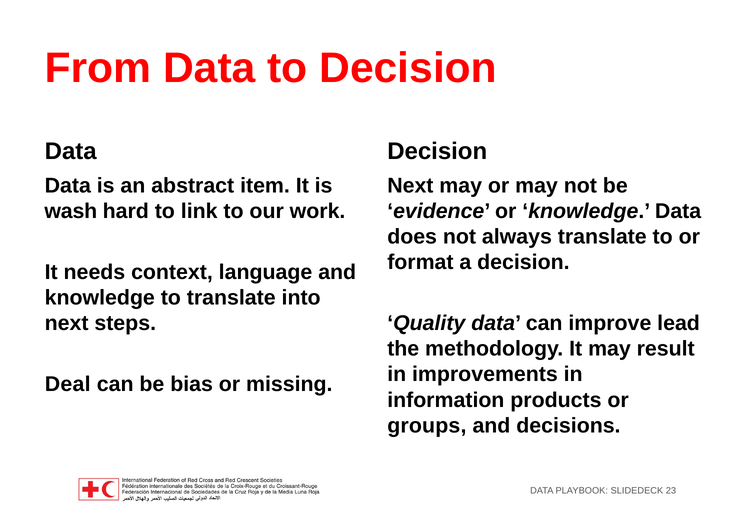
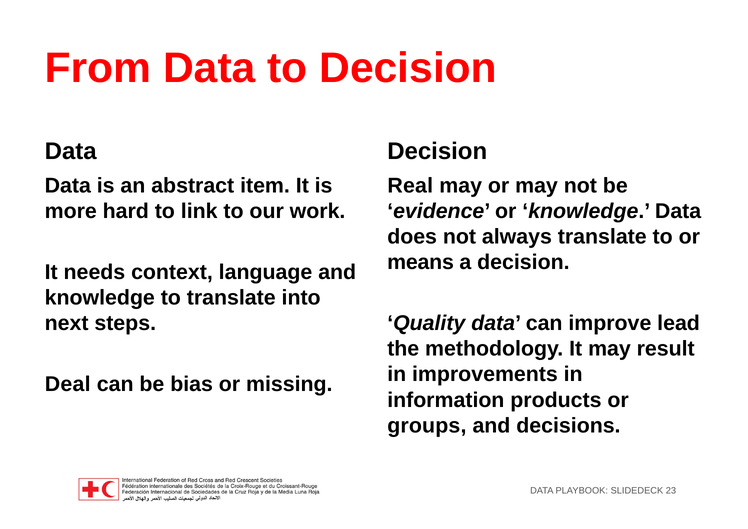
Next at (410, 186): Next -> Real
wash: wash -> more
format: format -> means
